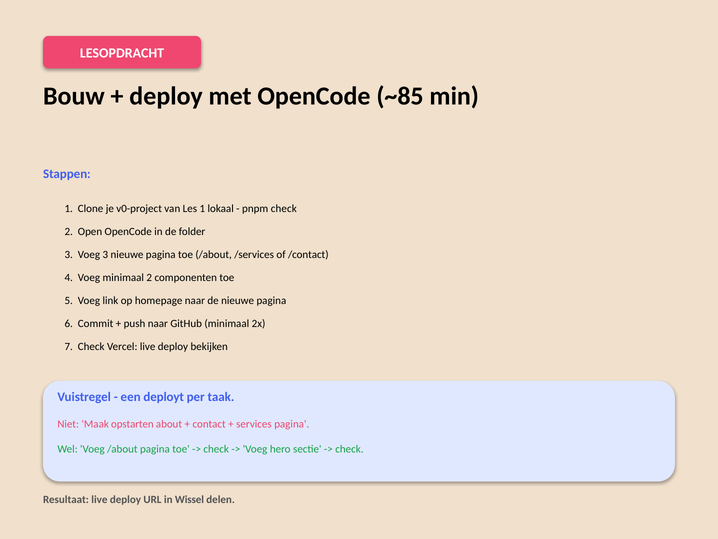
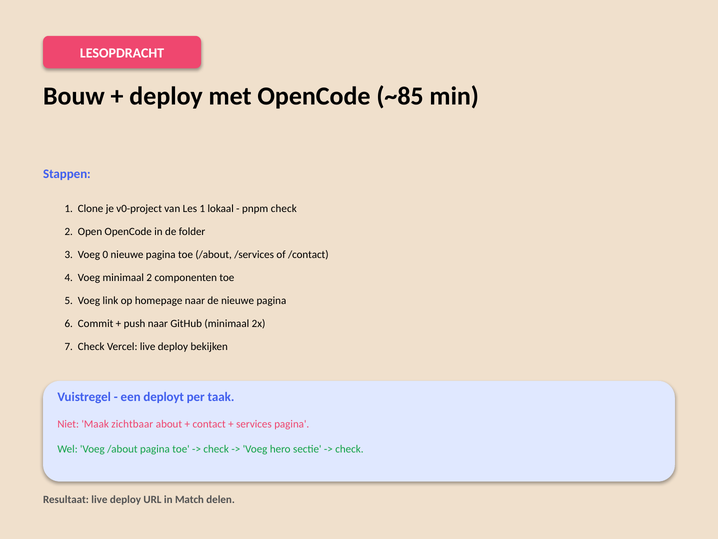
Voeg 3: 3 -> 0
opstarten: opstarten -> zichtbaar
Wissel: Wissel -> Match
